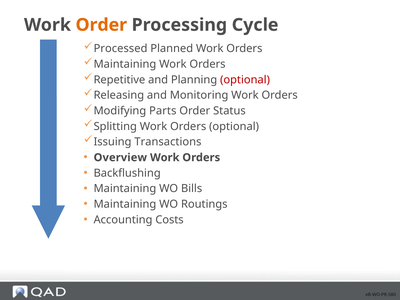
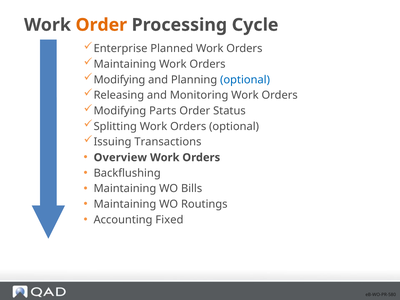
Processed: Processed -> Enterprise
Repetitive at (119, 80): Repetitive -> Modifying
optional at (245, 80) colour: red -> blue
Costs: Costs -> Fixed
